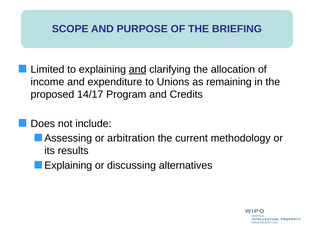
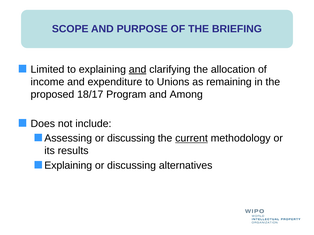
14/17: 14/17 -> 18/17
Credits: Credits -> Among
Assessing or arbitration: arbitration -> discussing
current underline: none -> present
